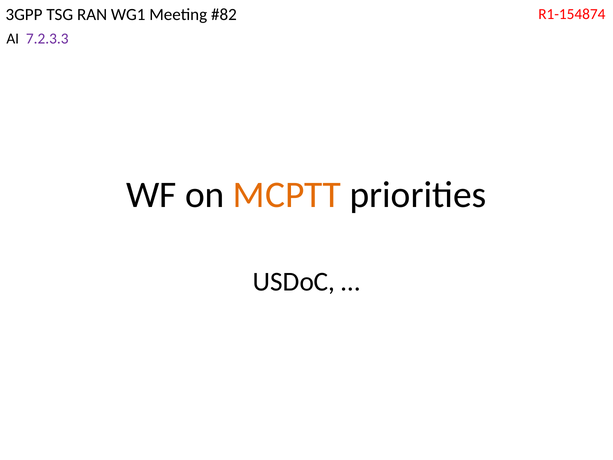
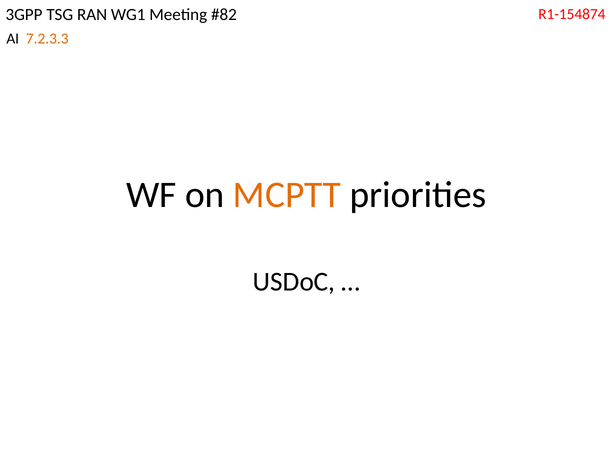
7.2.3.3 colour: purple -> orange
